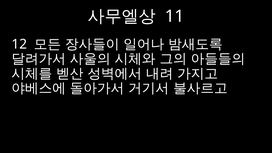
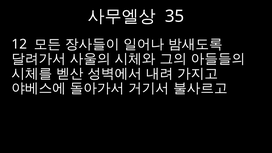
11: 11 -> 35
